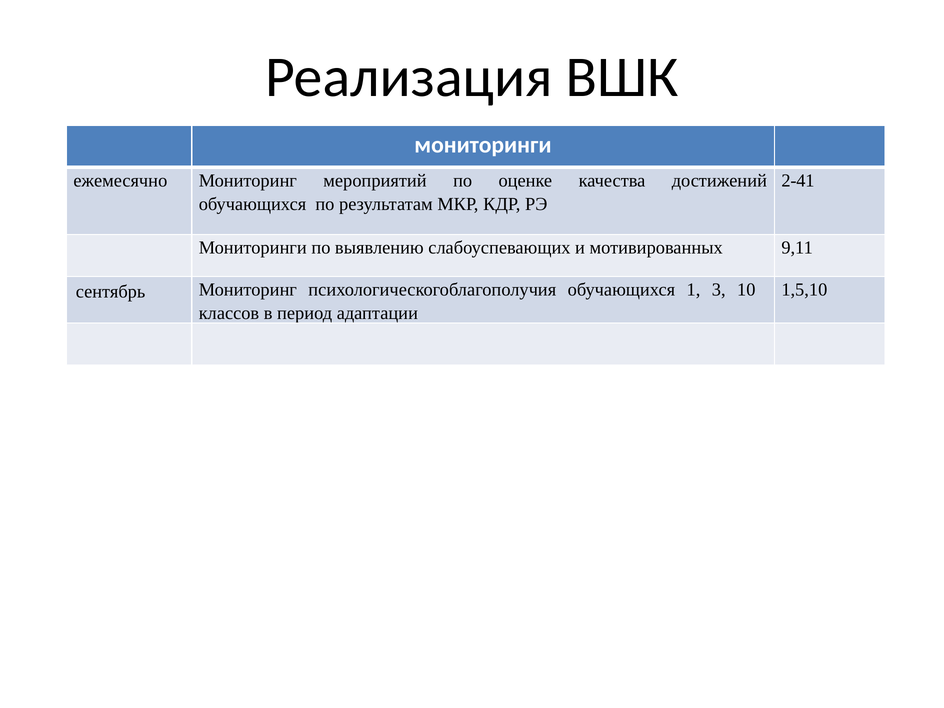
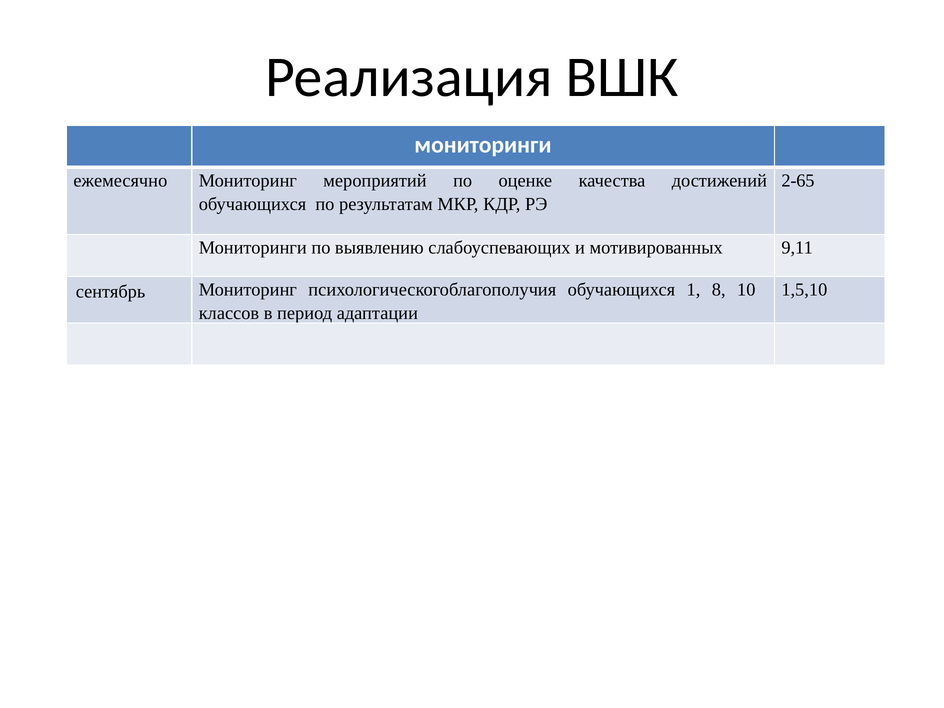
2-41: 2-41 -> 2-65
3: 3 -> 8
